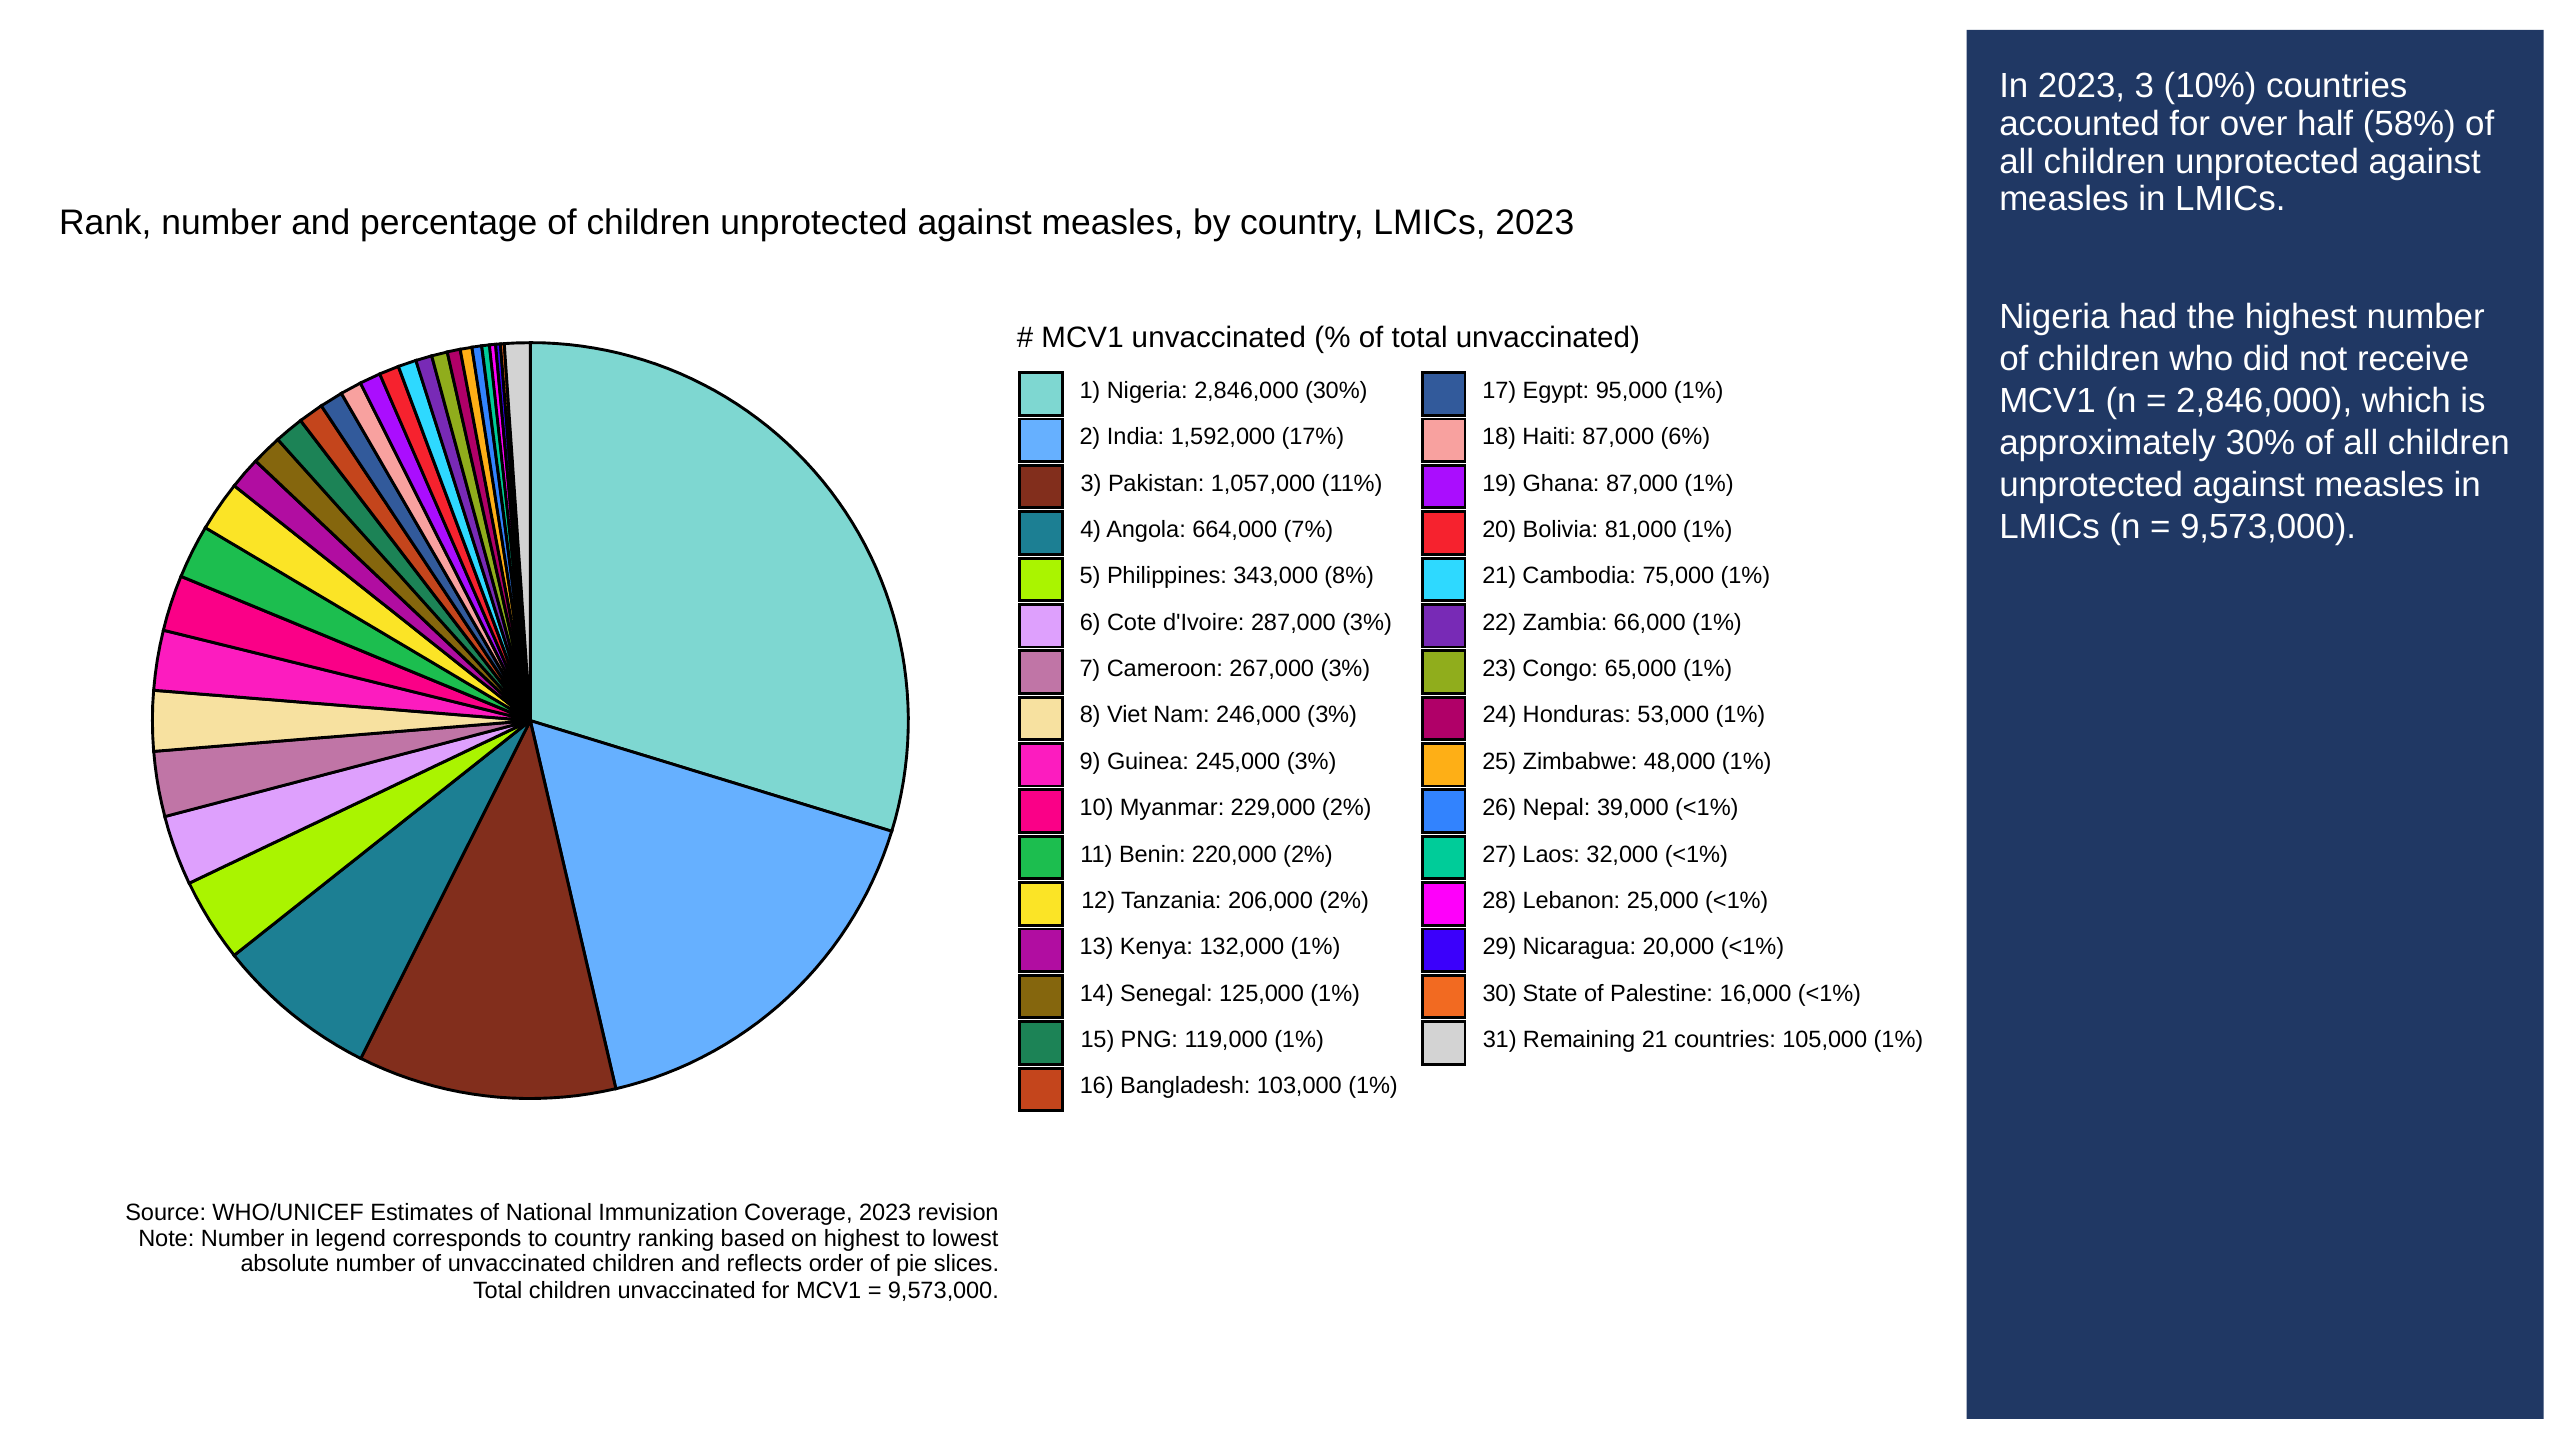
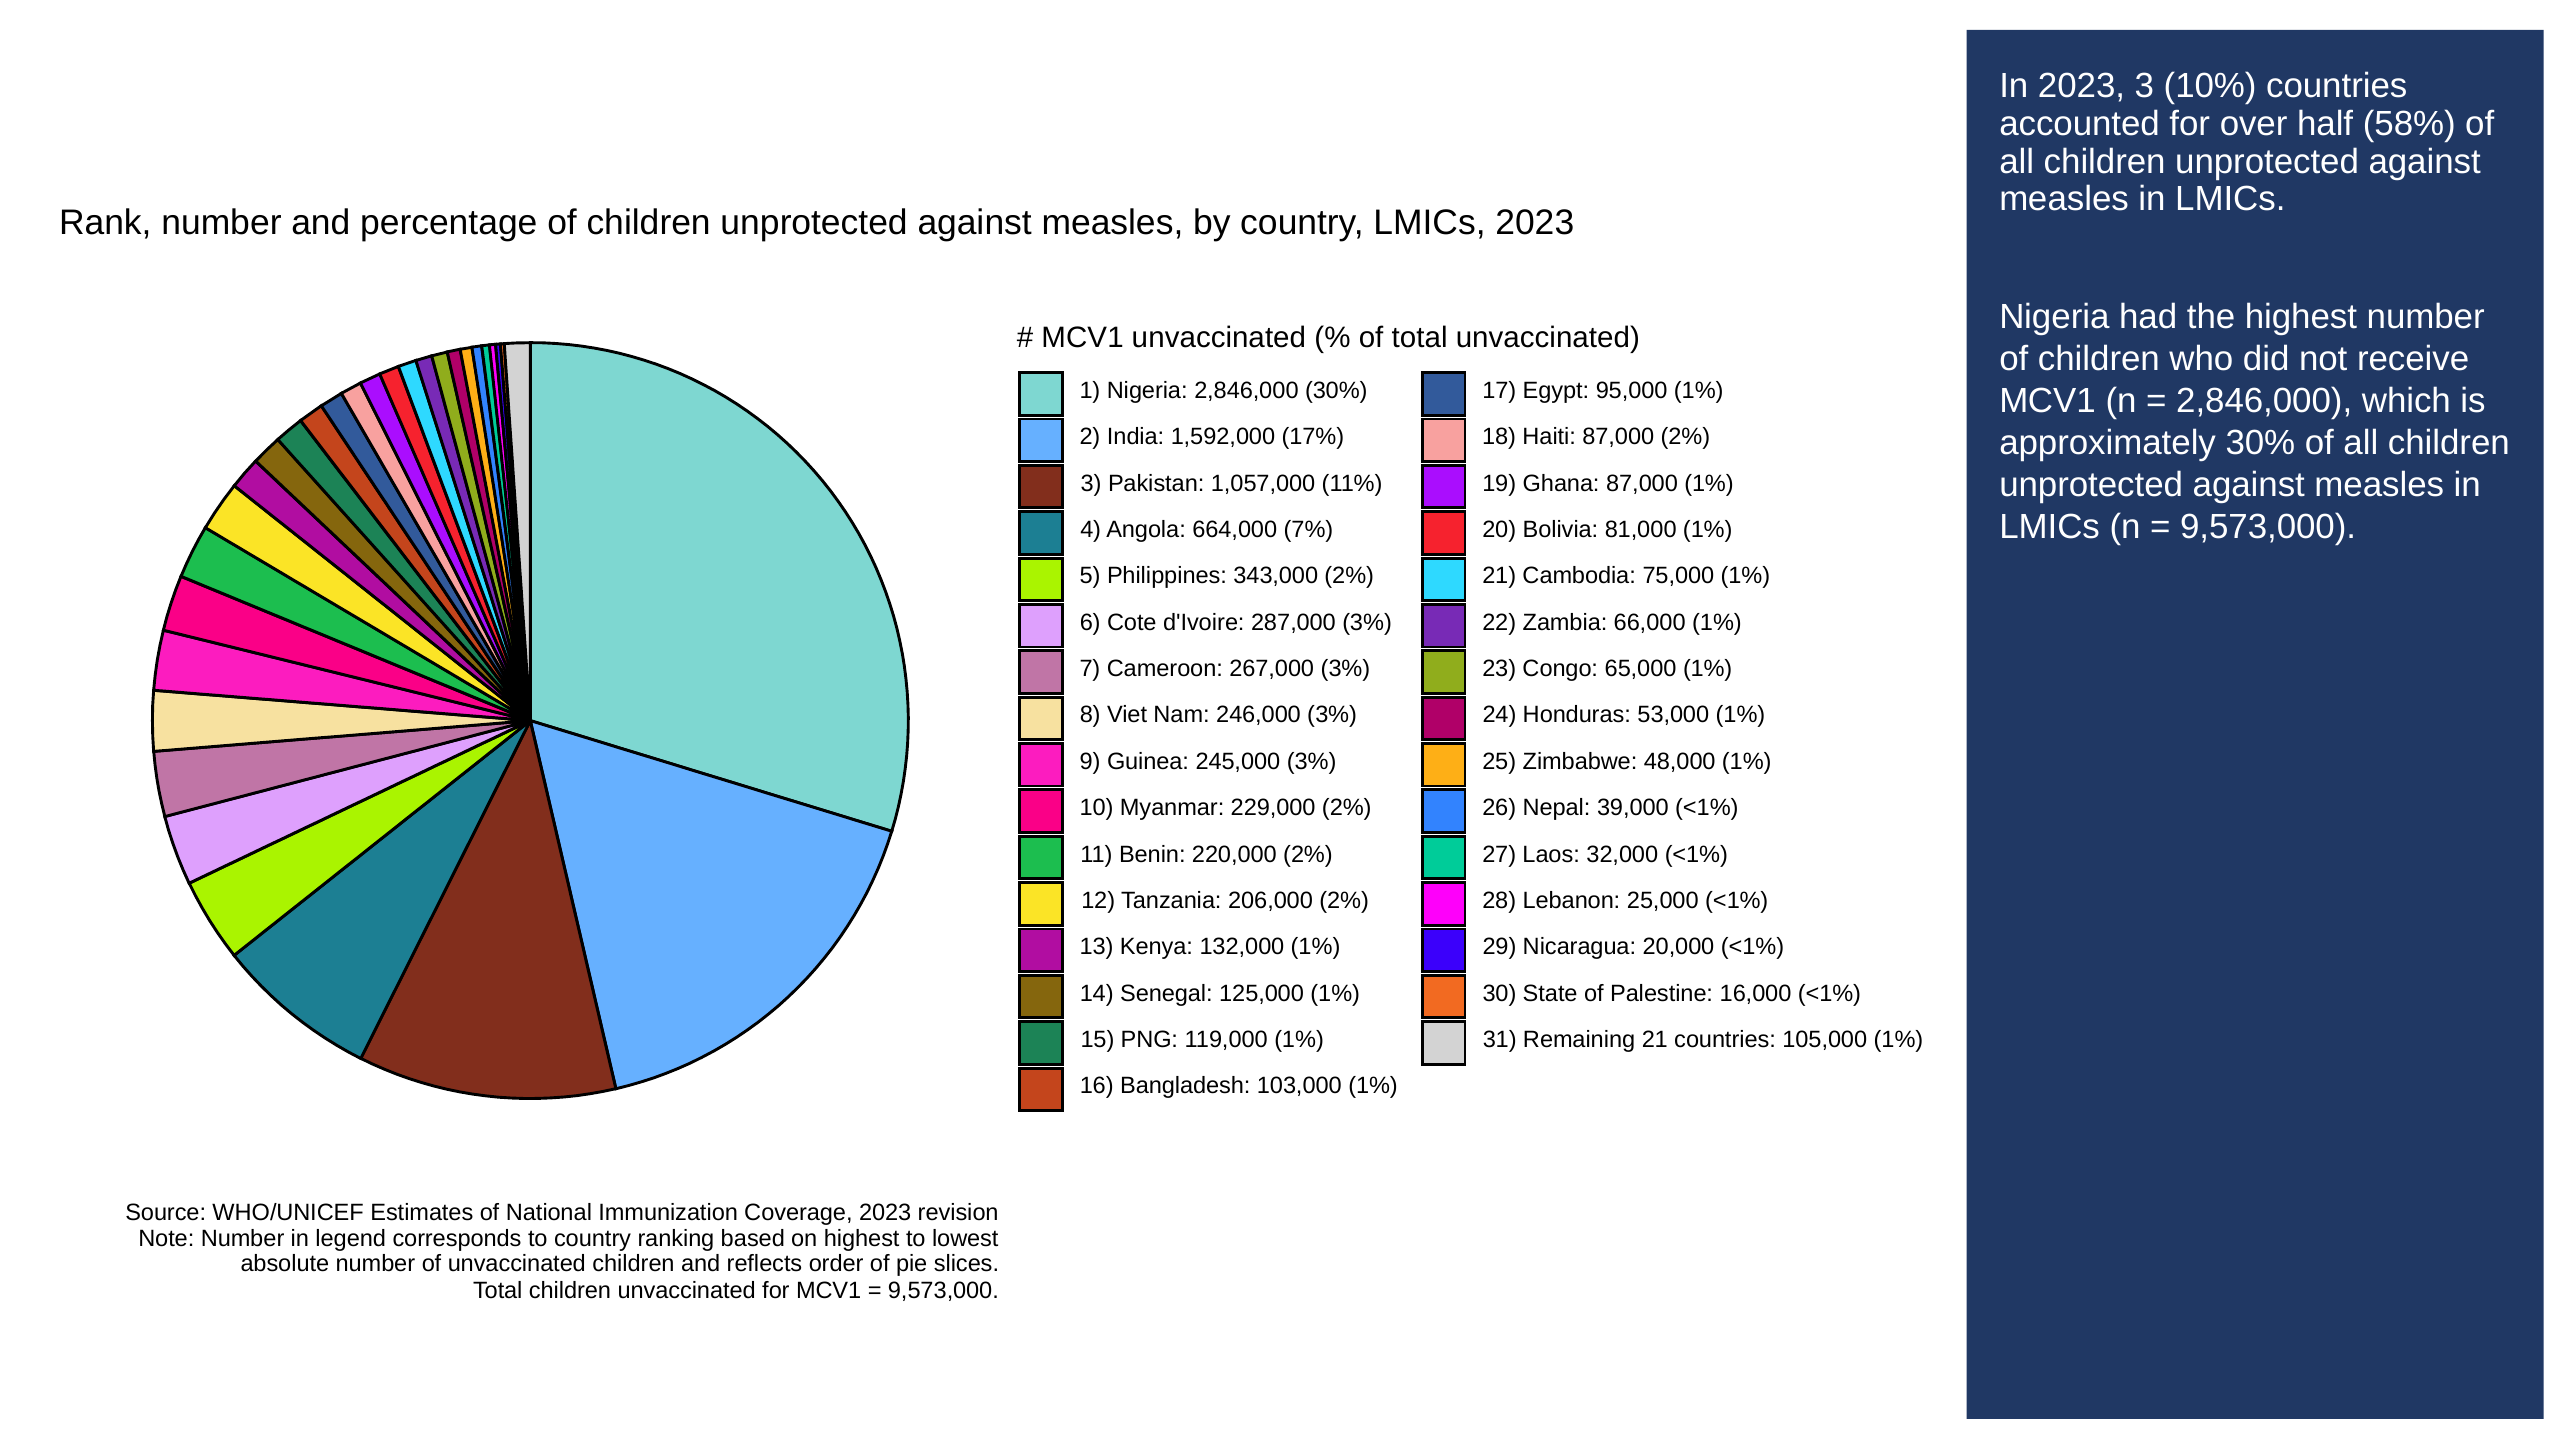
87,000 6%: 6% -> 2%
343,000 8%: 8% -> 2%
